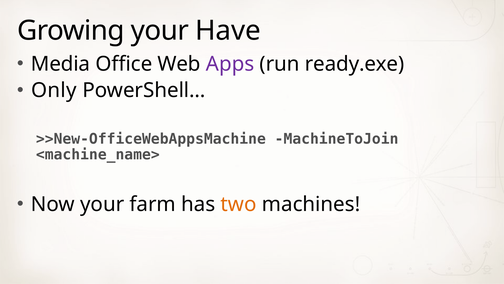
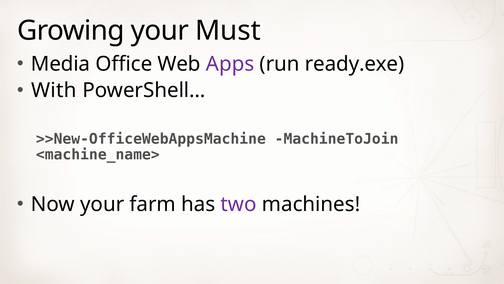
Have: Have -> Must
Only: Only -> With
two colour: orange -> purple
